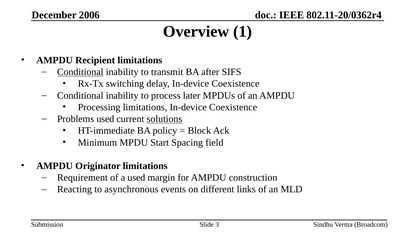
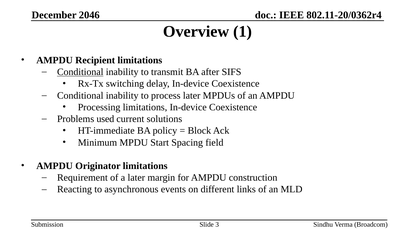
2006: 2006 -> 2046
solutions underline: present -> none
a used: used -> later
